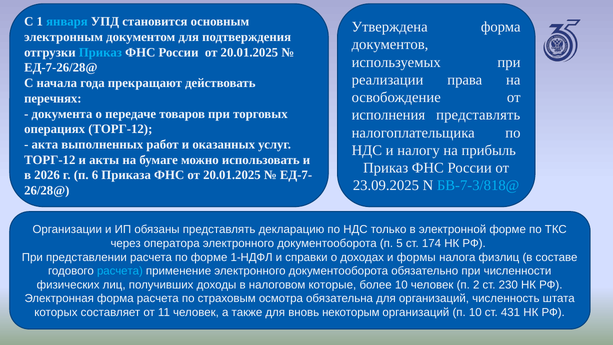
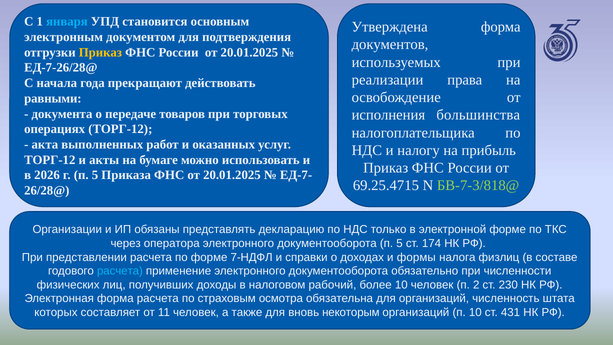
Приказ at (100, 52) colour: light blue -> yellow
перечнях: перечнях -> равными
исполнения представлять: представлять -> большинства
г п 6: 6 -> 5
23.09.2025: 23.09.2025 -> 69.25.4715
БВ-7-3/818@ colour: light blue -> light green
1-НДФЛ: 1-НДФЛ -> 7-НДФЛ
которые: которые -> рабочий
